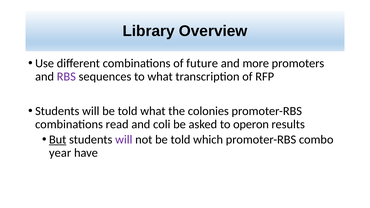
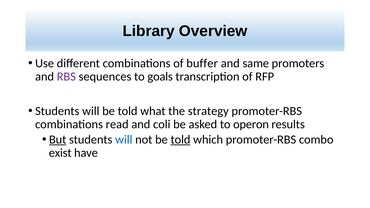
future: future -> buffer
more: more -> same
to what: what -> goals
colonies: colonies -> strategy
will at (124, 140) colour: purple -> blue
told at (180, 140) underline: none -> present
year: year -> exist
